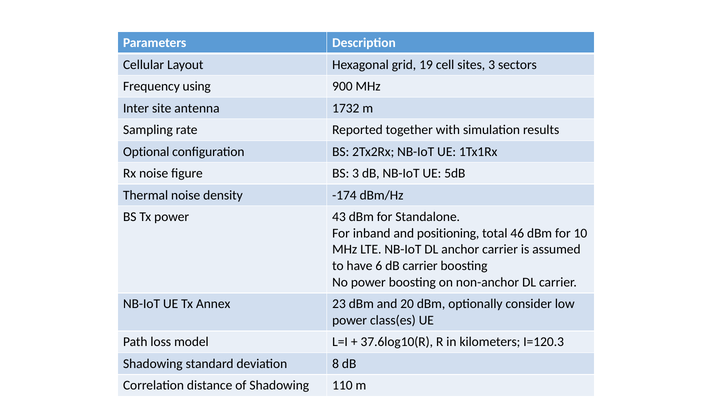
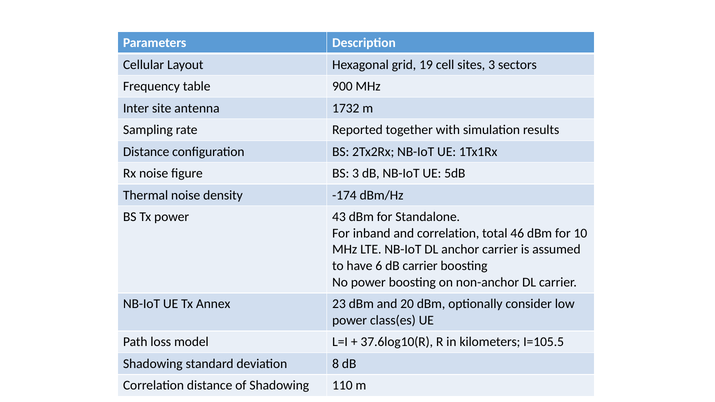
using: using -> table
Optional at (146, 152): Optional -> Distance
and positioning: positioning -> correlation
I=120.3: I=120.3 -> I=105.5
